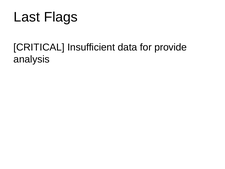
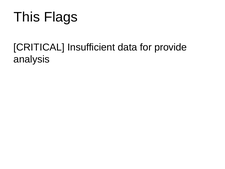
Last: Last -> This
